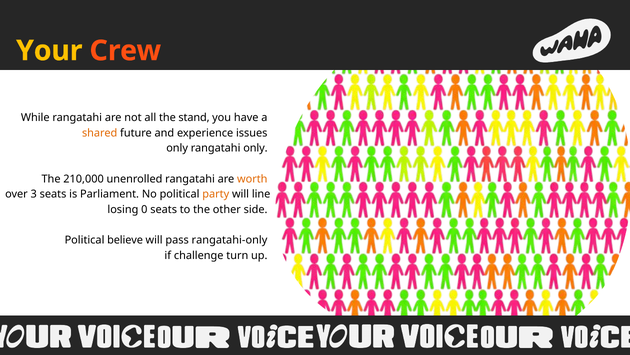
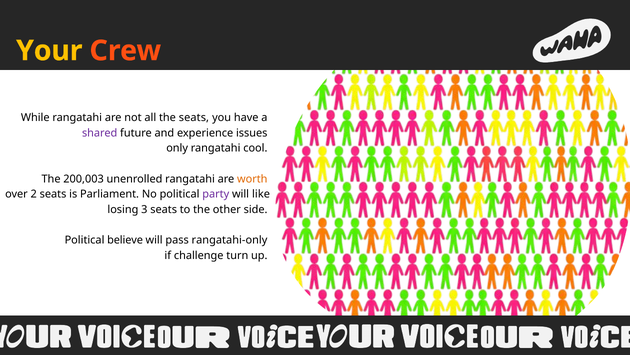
the stand: stand -> seats
shared colour: orange -> purple
rangatahi only: only -> cool
210,000: 210,000 -> 200,003
3: 3 -> 2
party colour: orange -> purple
line: line -> like
0: 0 -> 3
